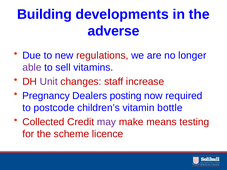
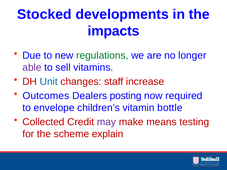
Building: Building -> Stocked
adverse: adverse -> impacts
regulations colour: red -> green
Unit colour: purple -> blue
Pregnancy: Pregnancy -> Outcomes
postcode: postcode -> envelope
licence: licence -> explain
